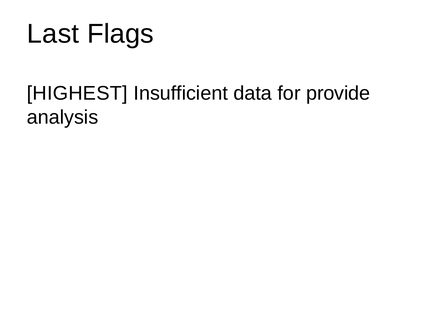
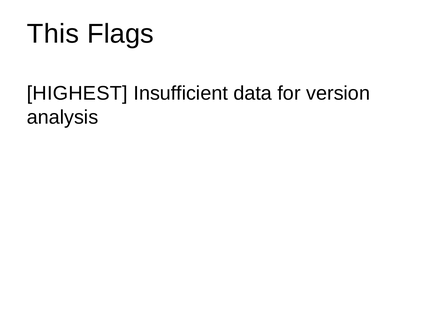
Last: Last -> This
provide: provide -> version
